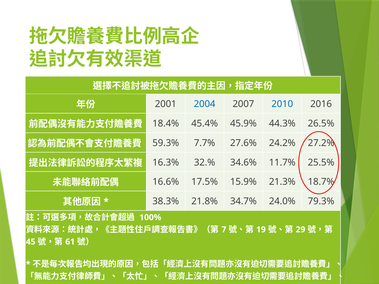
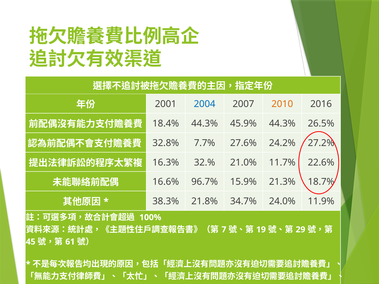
2010 colour: blue -> orange
18.4% 45.4%: 45.4% -> 44.3%
59.3%: 59.3% -> 32.8%
34.6%: 34.6% -> 21.0%
25.5%: 25.5% -> 22.6%
17.5%: 17.5% -> 96.7%
79.3%: 79.3% -> 11.9%
